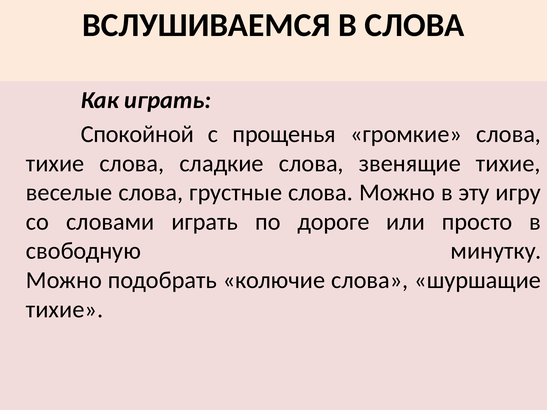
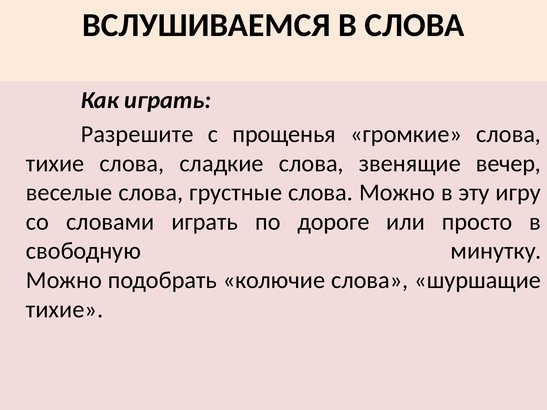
Спокойной: Спокойной -> Разрешите
звенящие тихие: тихие -> вечер
